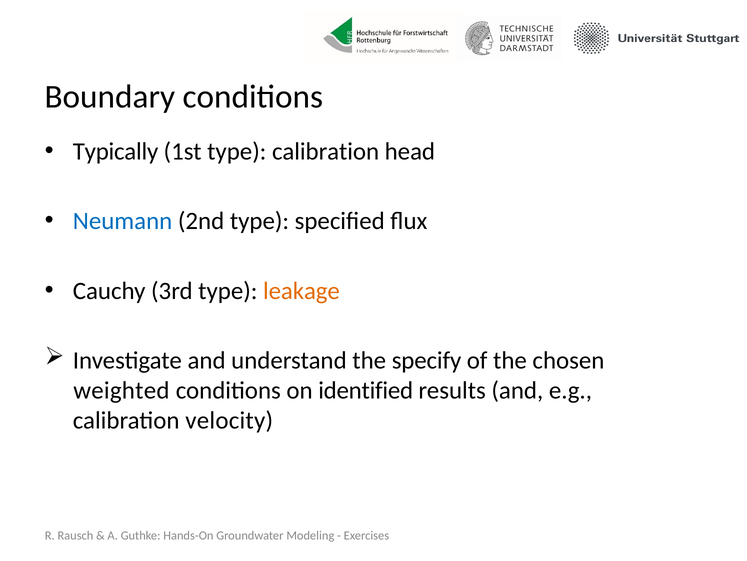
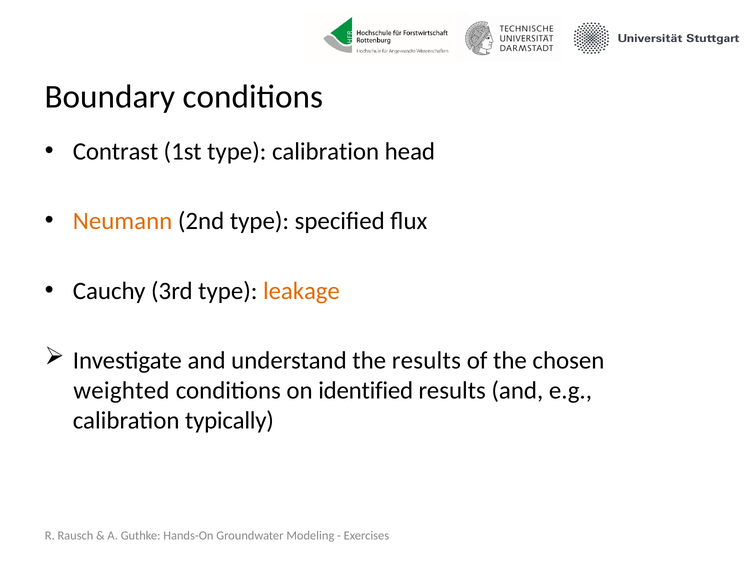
Typically: Typically -> Contrast
Neumann colour: blue -> orange
the specify: specify -> results
velocity: velocity -> typically
